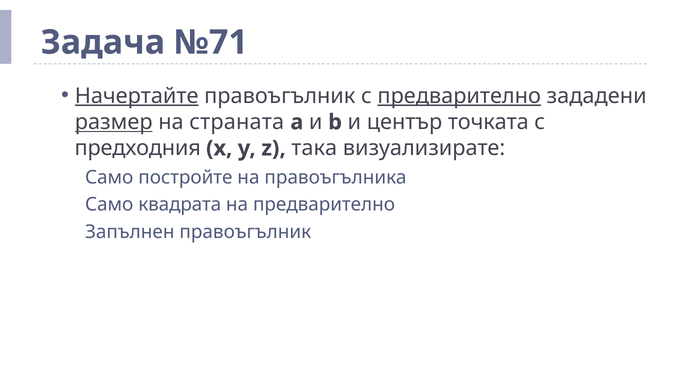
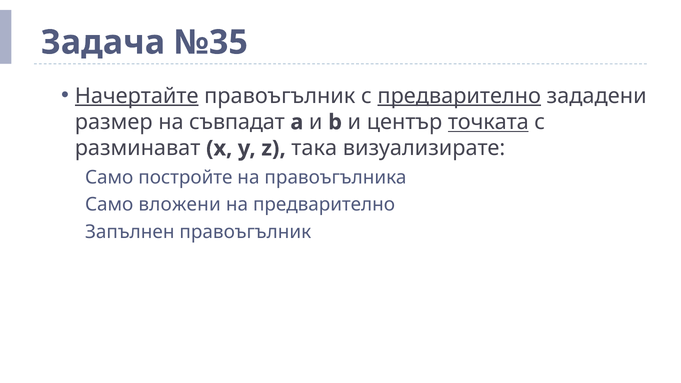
№71: №71 -> №35
размер underline: present -> none
страната: страната -> съвпадат
точката underline: none -> present
предходния: предходния -> разминават
квадрата: квадрата -> вложени
